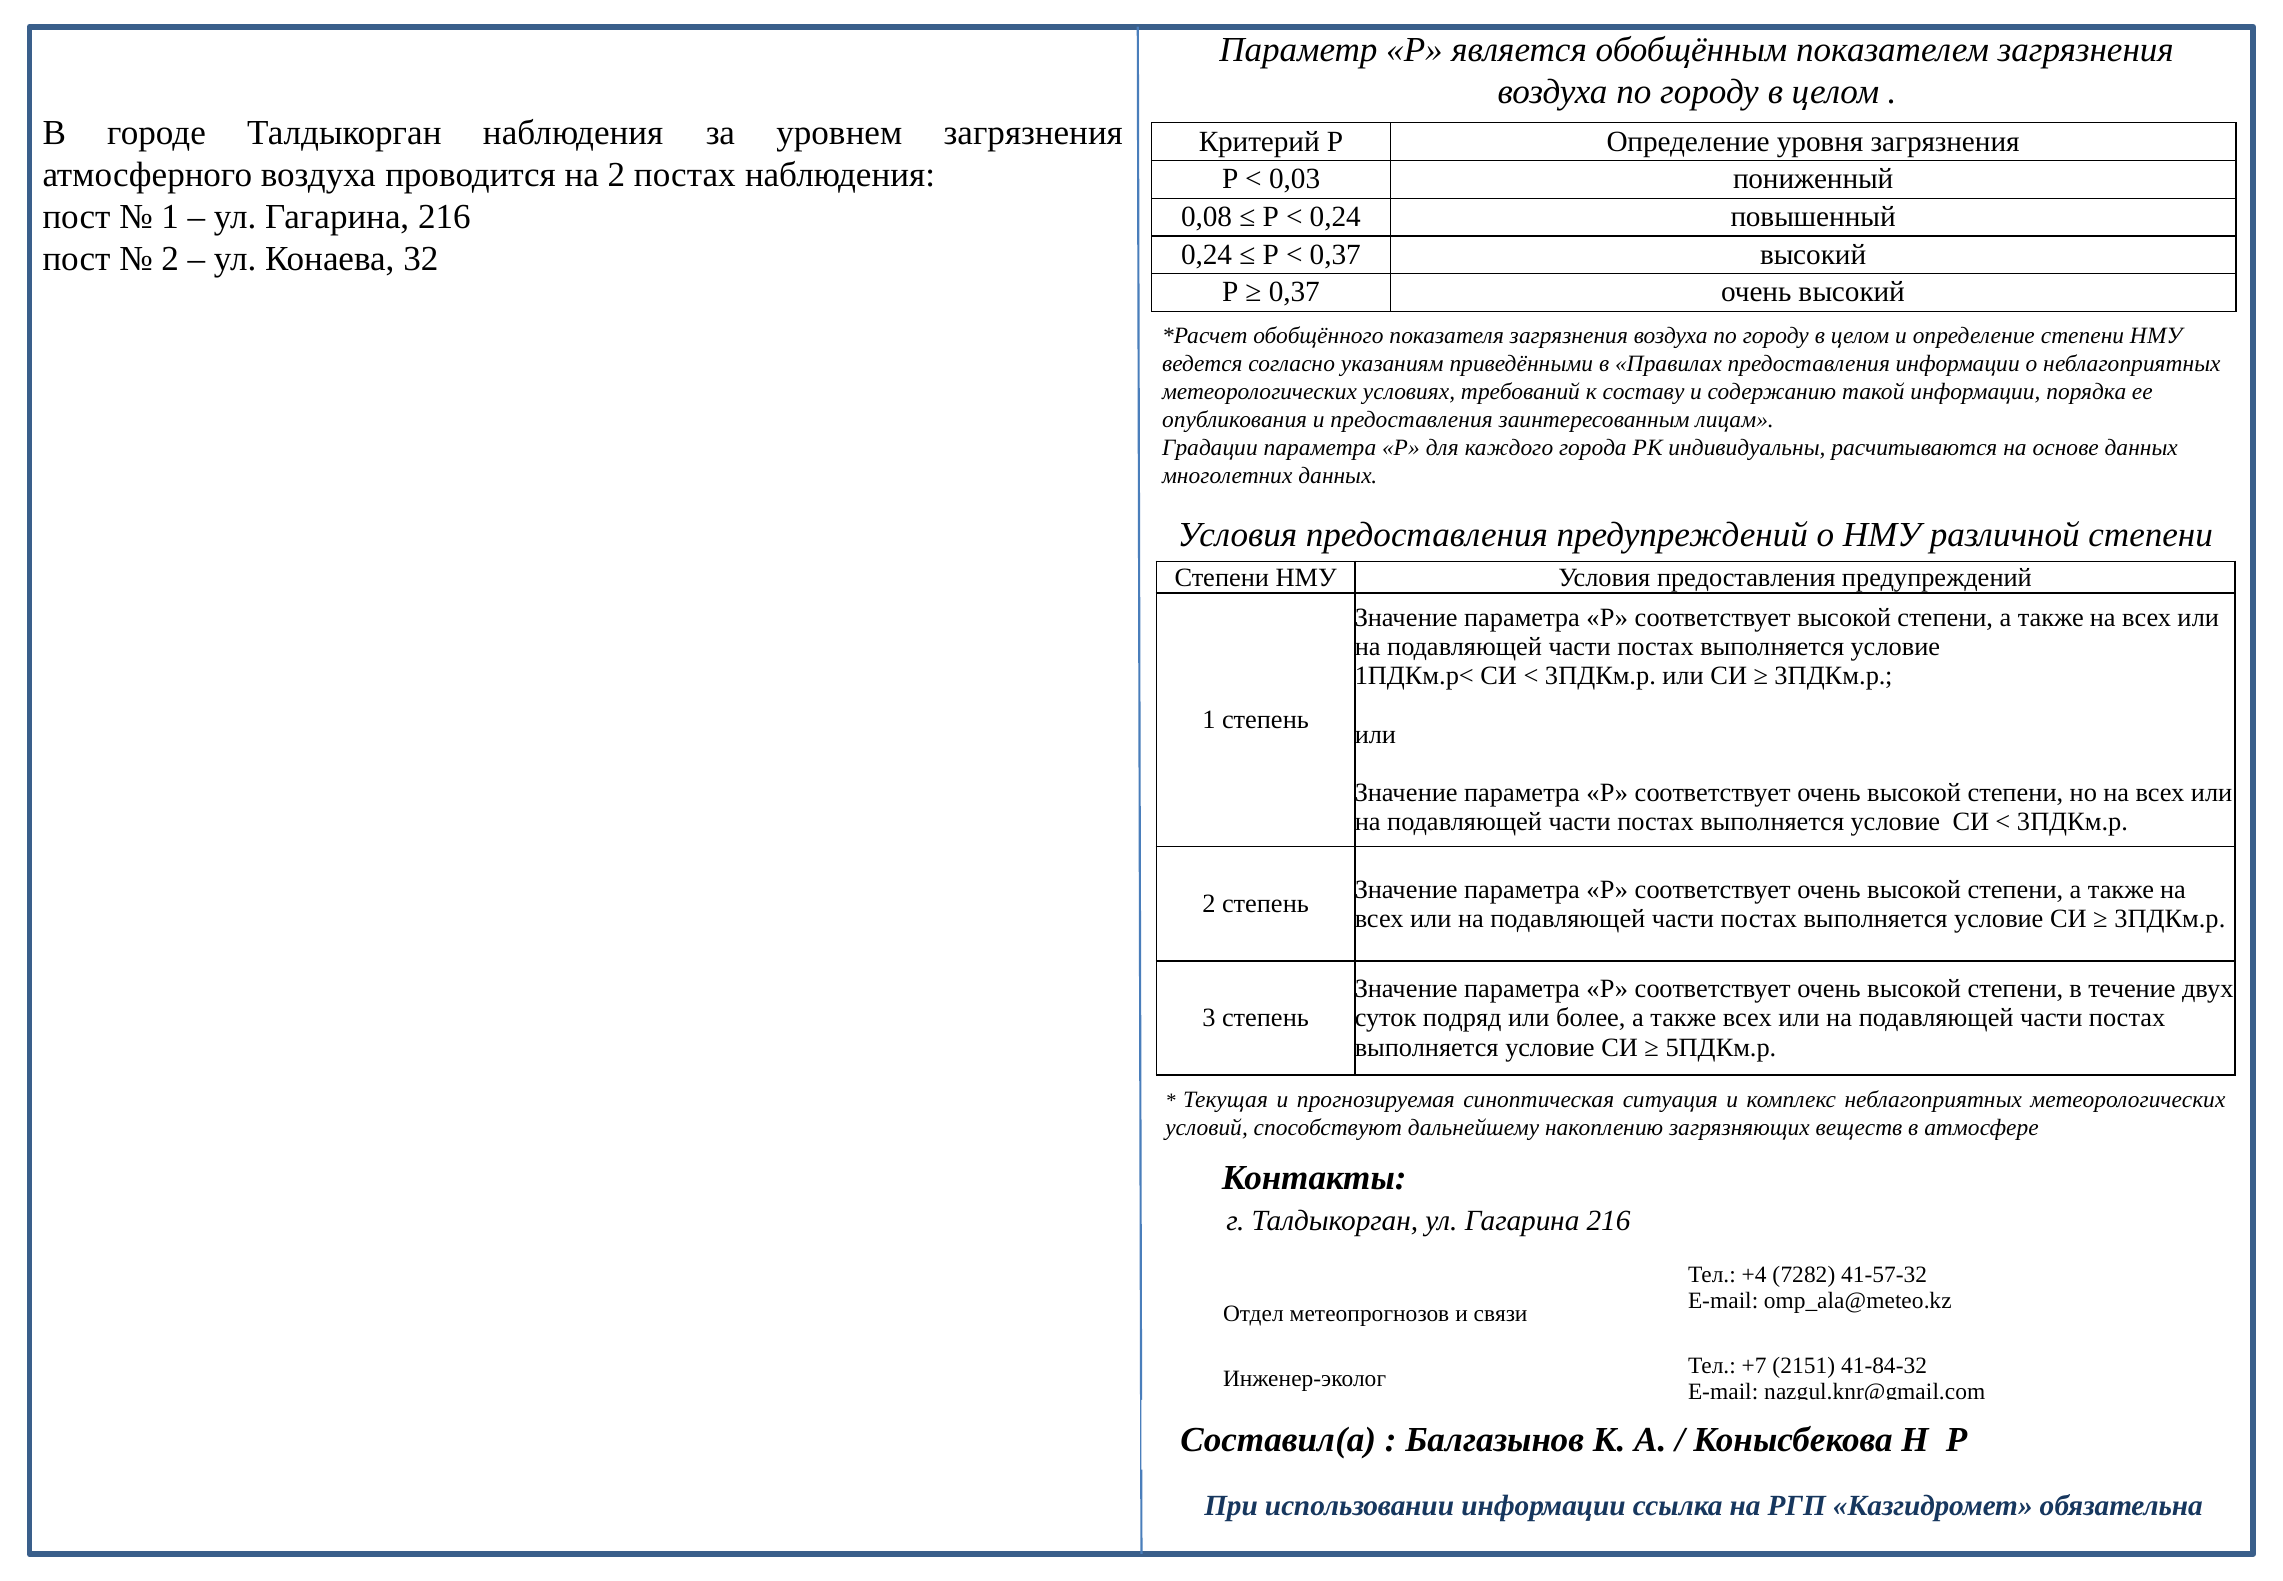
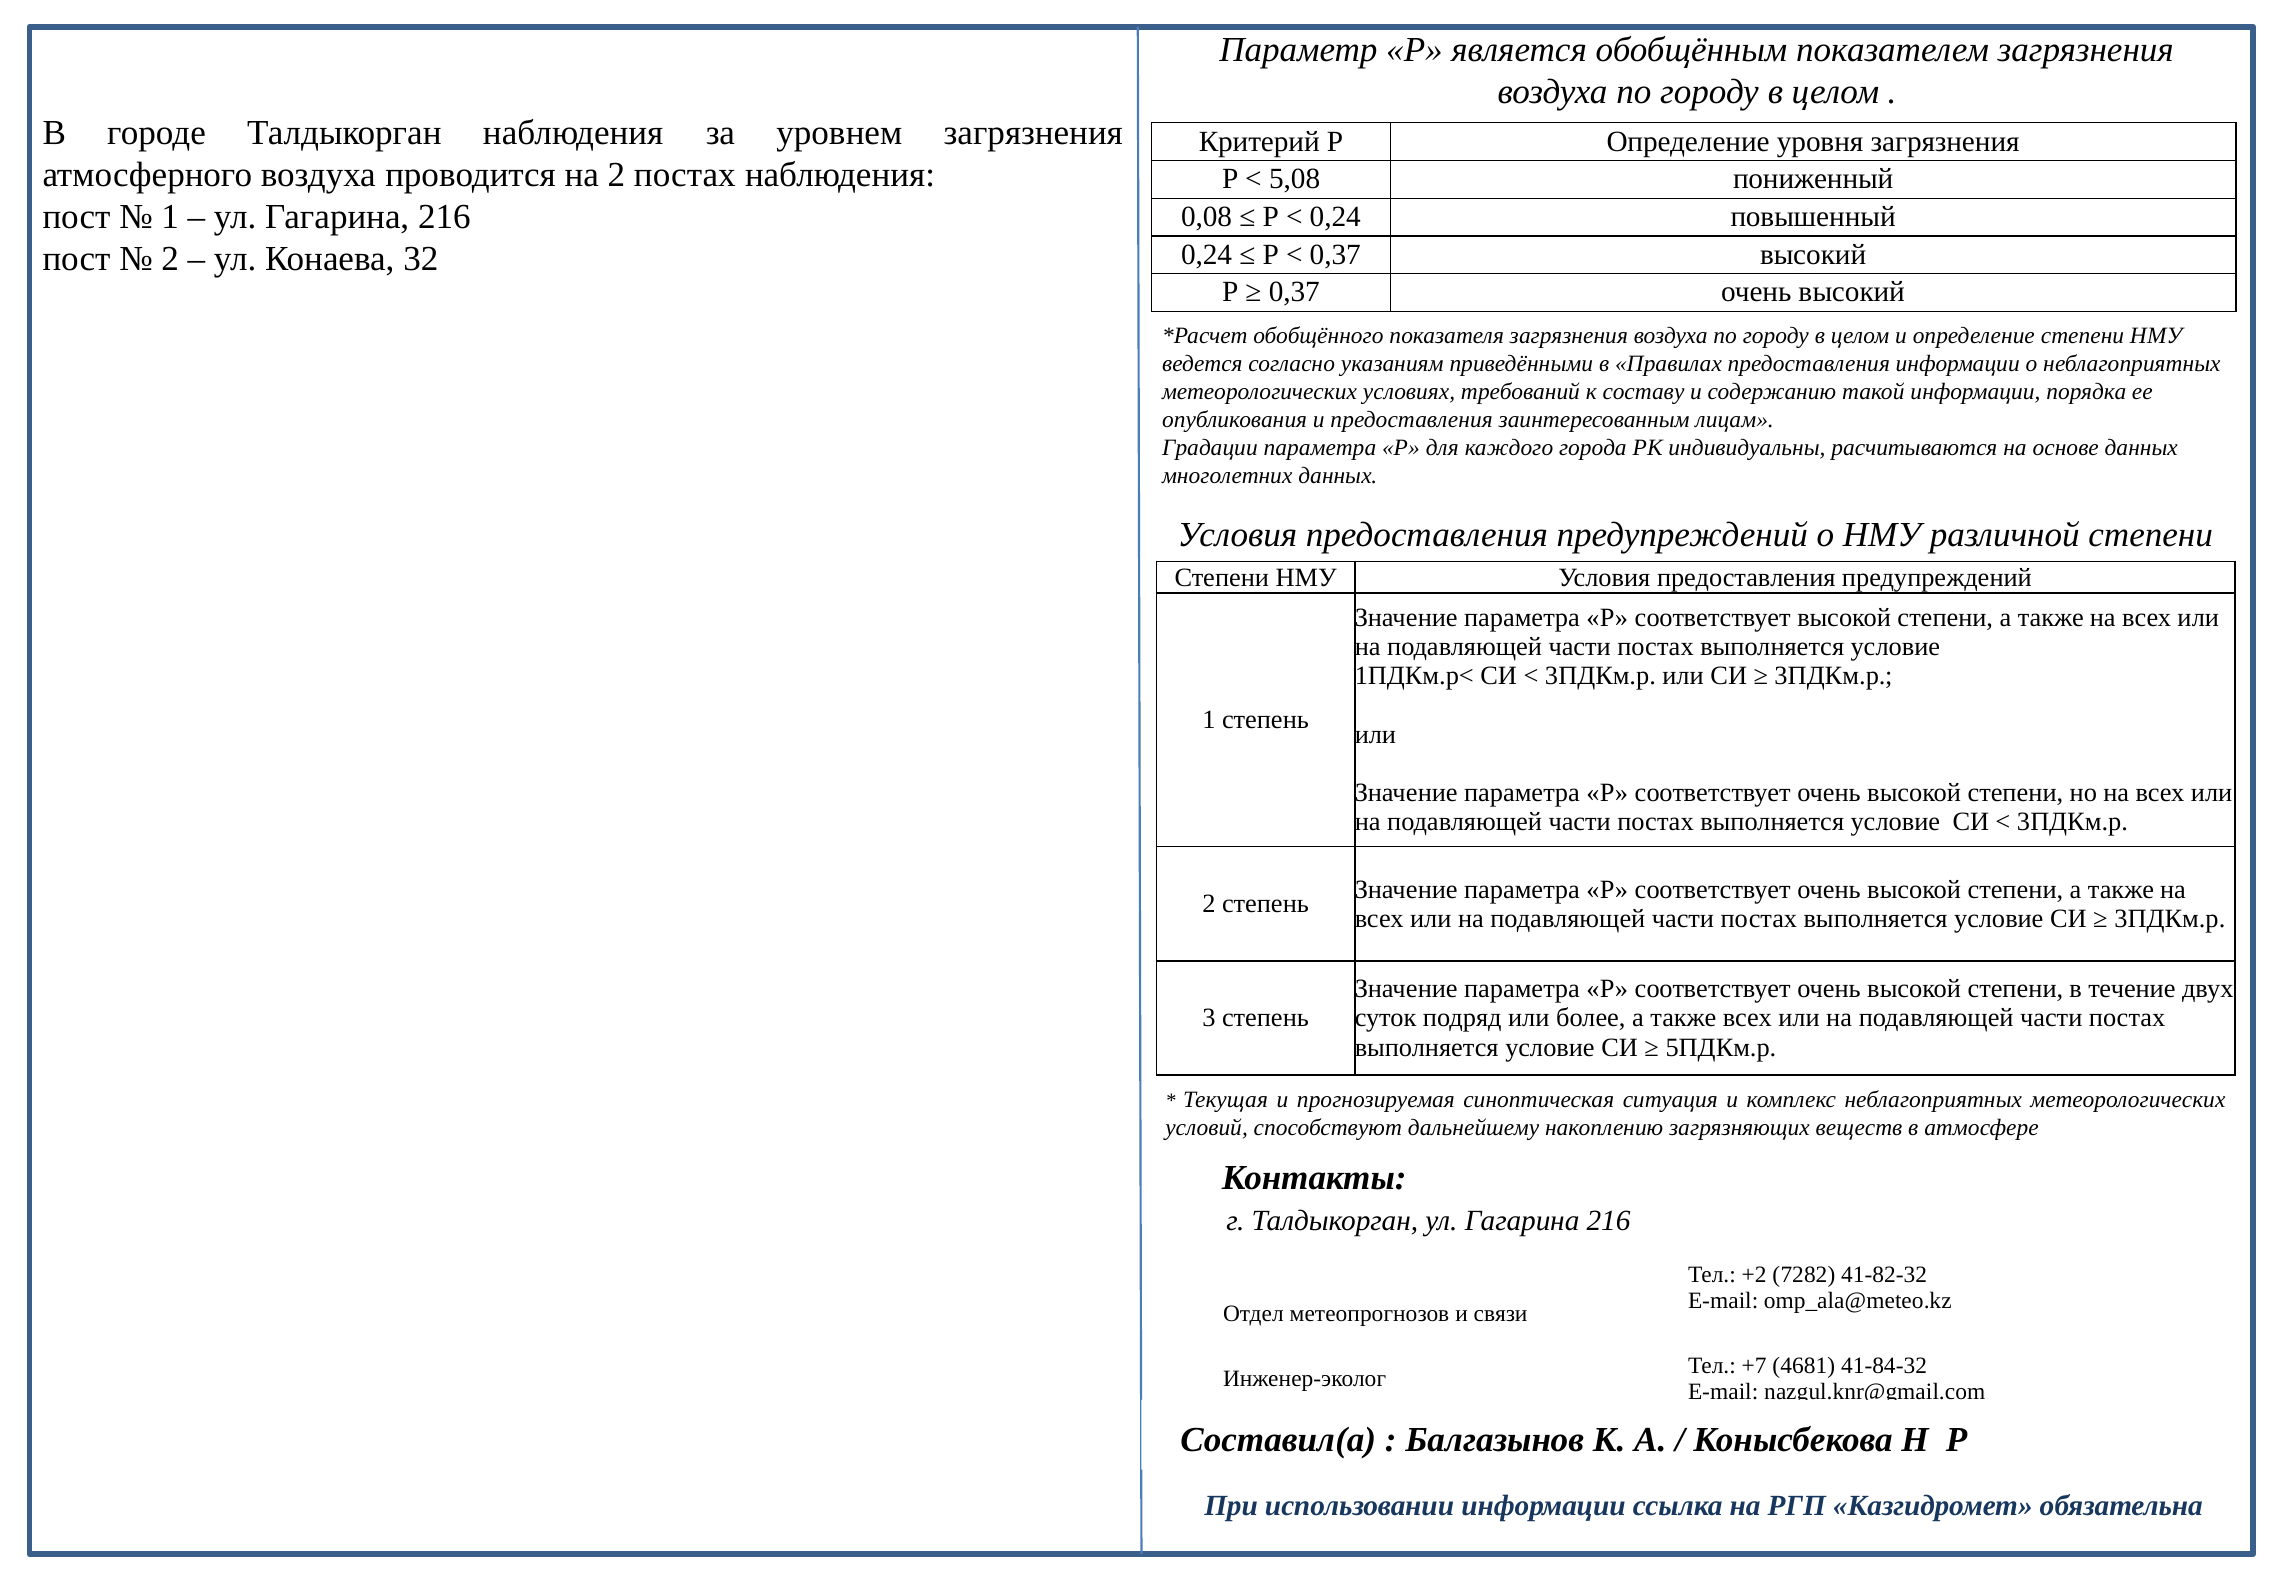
0,03: 0,03 -> 5,08
+4: +4 -> +2
41-57-32: 41-57-32 -> 41-82-32
2151: 2151 -> 4681
